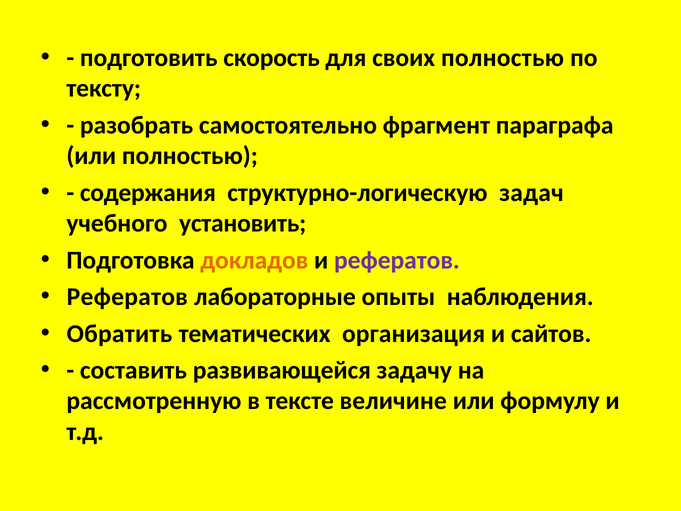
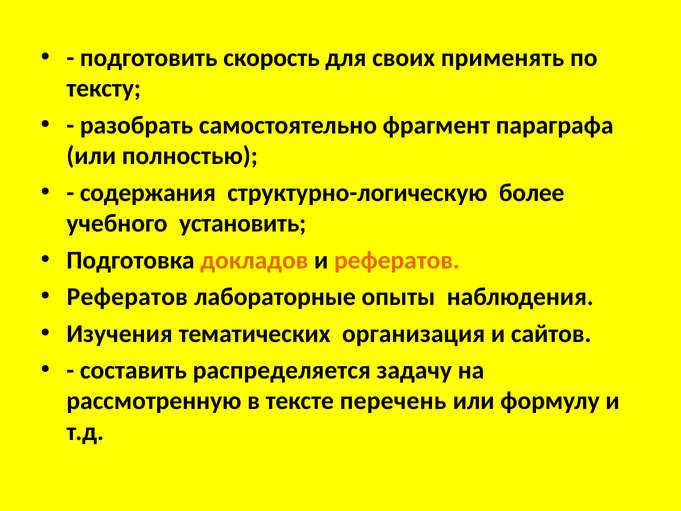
своих полностью: полностью -> применять
задач: задач -> более
рефератов at (397, 260) colour: purple -> orange
Обратить: Обратить -> Изучения
развивающейся: развивающейся -> распределяется
величине: величине -> перечень
